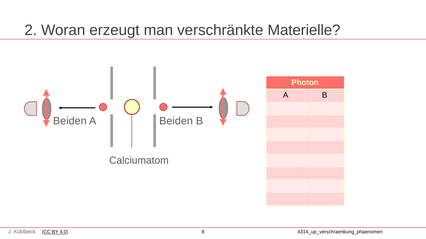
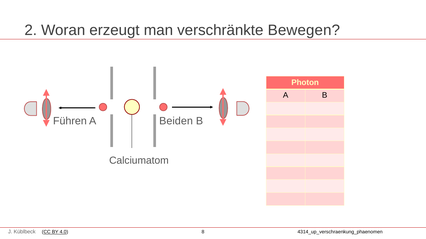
Materielle: Materielle -> Bewegen
Beiden at (70, 121): Beiden -> Führen
